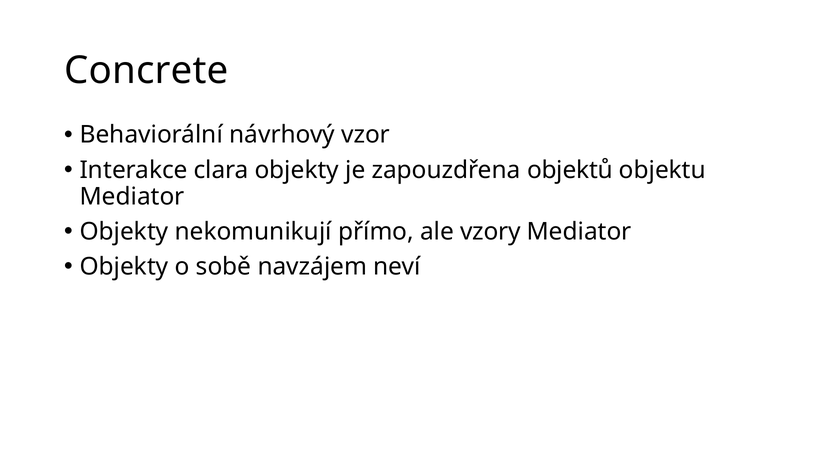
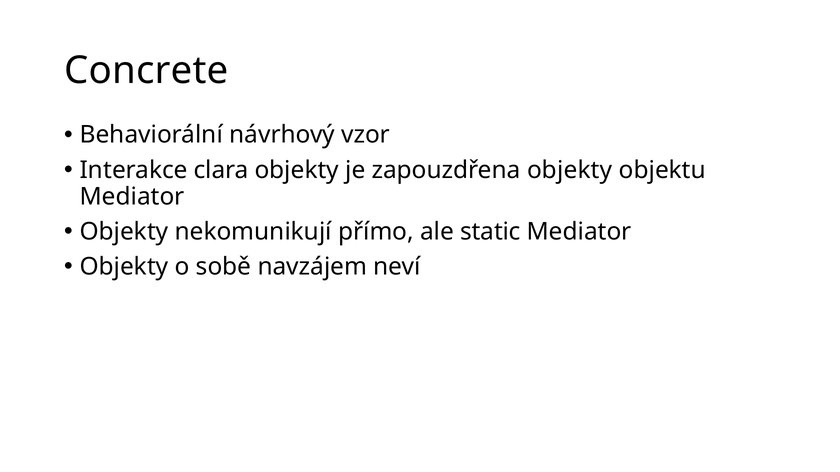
zapouzdřena objektů: objektů -> objekty
vzory: vzory -> static
